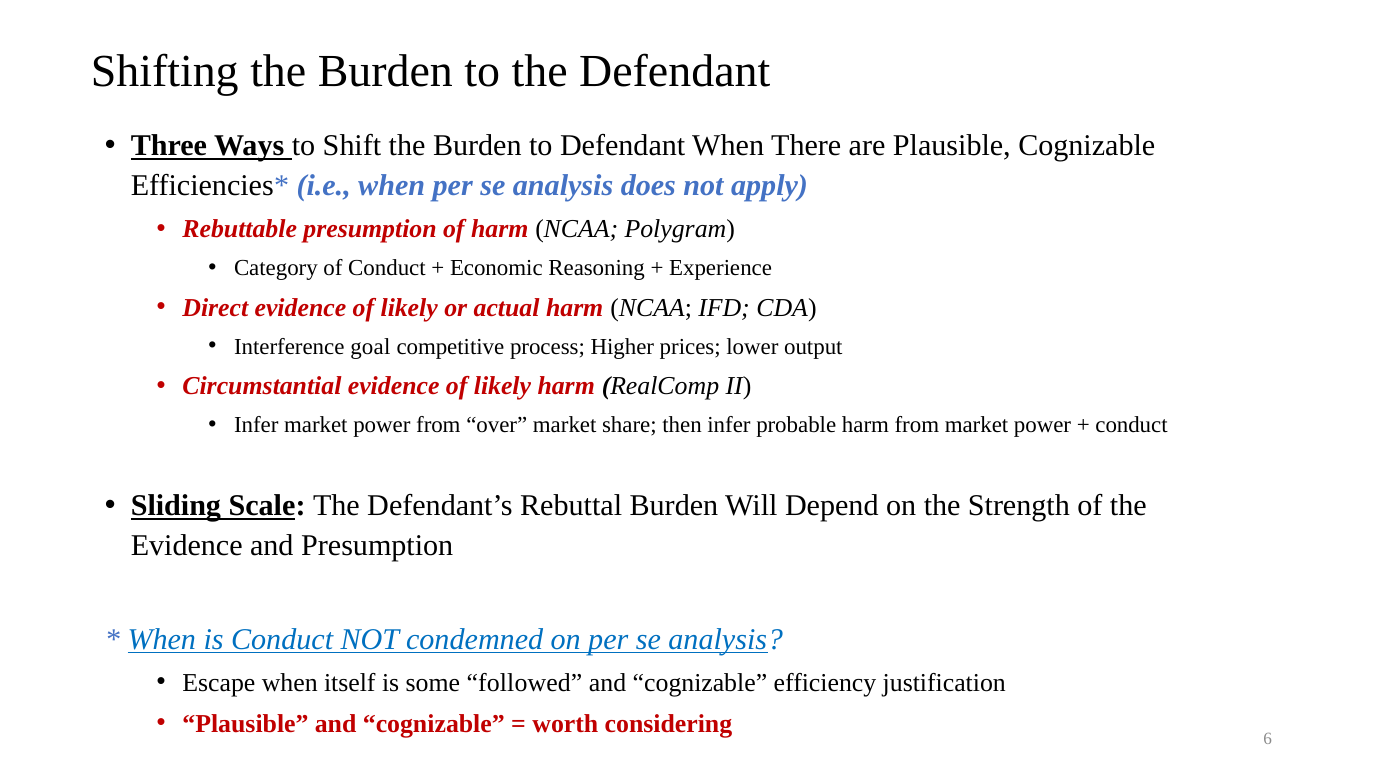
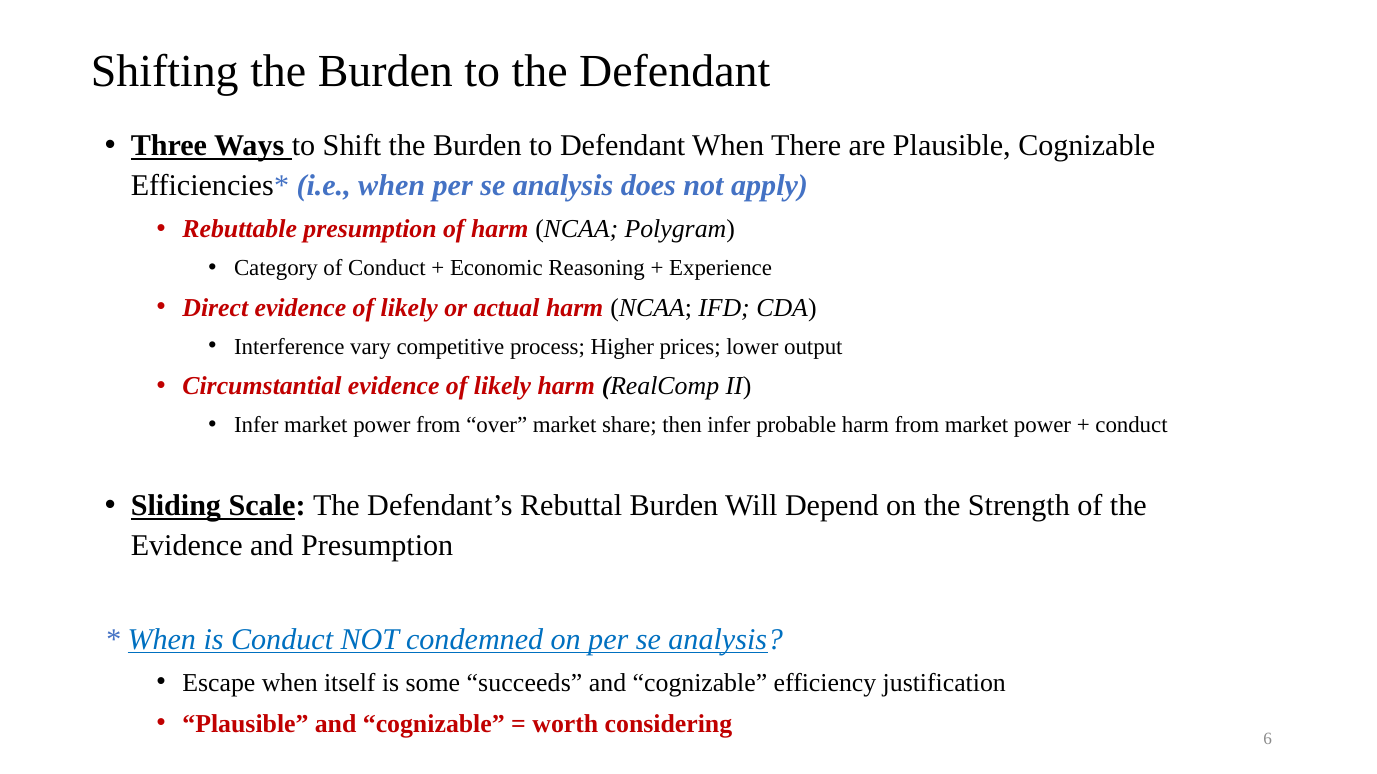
goal: goal -> vary
followed: followed -> succeeds
